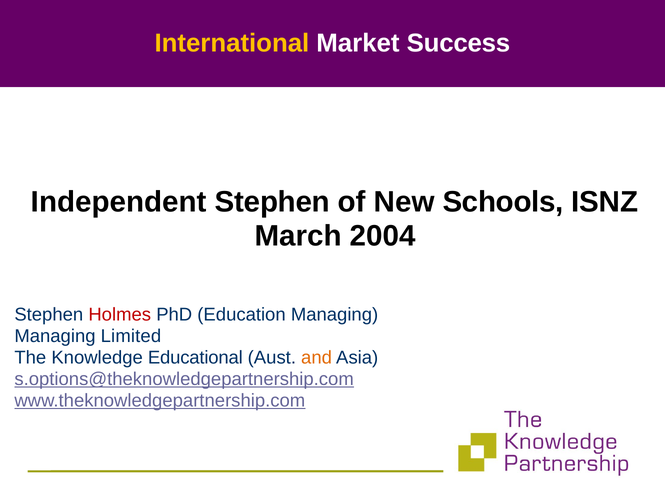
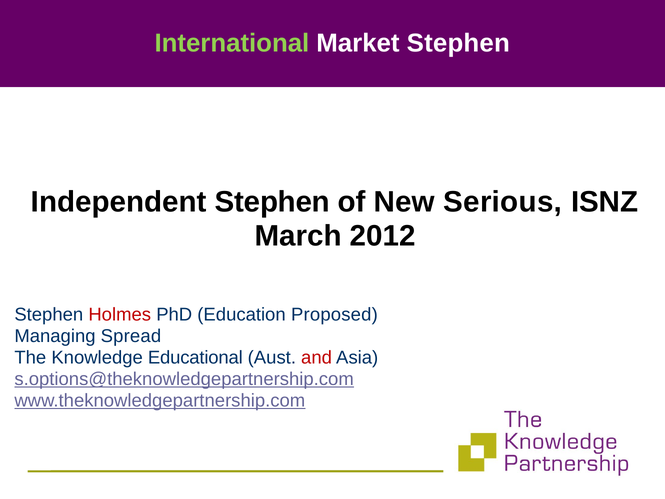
International colour: yellow -> light green
Market Success: Success -> Stephen
Schools: Schools -> Serious
2004: 2004 -> 2012
Education Managing: Managing -> Proposed
Limited: Limited -> Spread
and colour: orange -> red
